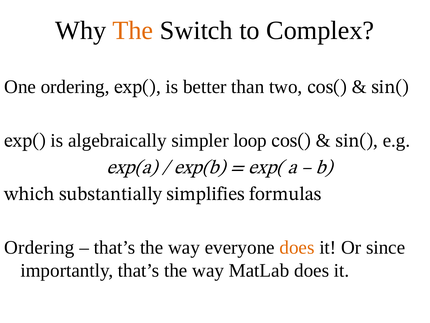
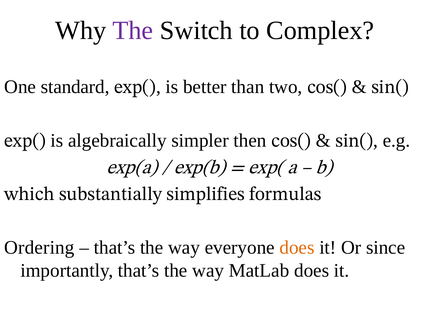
The at (133, 31) colour: orange -> purple
One ordering: ordering -> standard
loop: loop -> then
